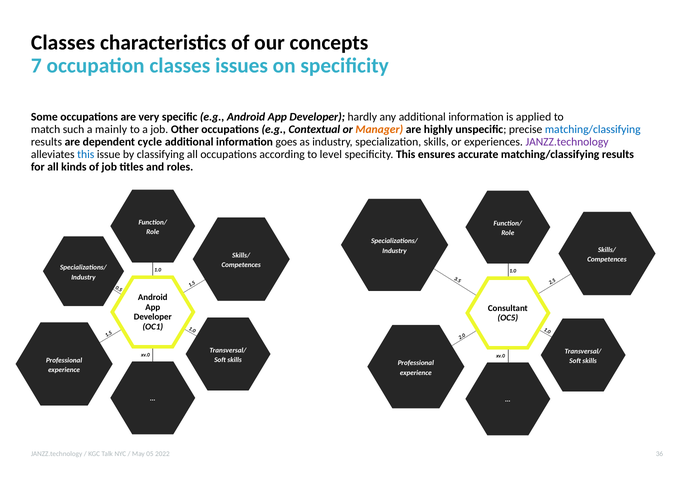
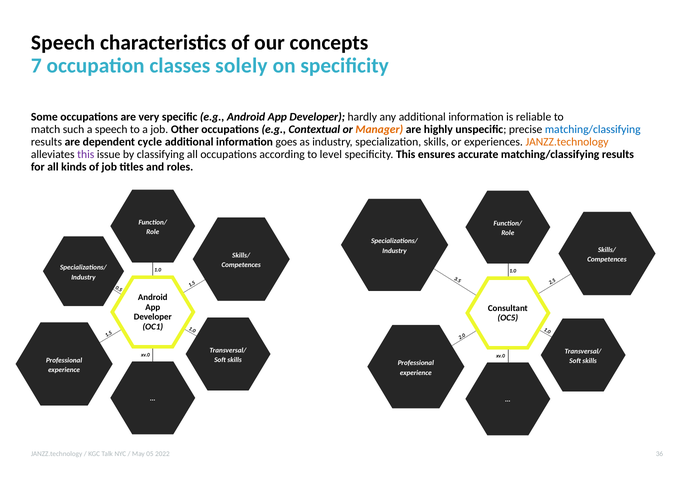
Classes at (63, 43): Classes -> Speech
issues: issues -> solely
applied: applied -> reliable
a mainly: mainly -> speech
JANZZ.technology at (567, 142) colour: purple -> orange
this at (86, 154) colour: blue -> purple
